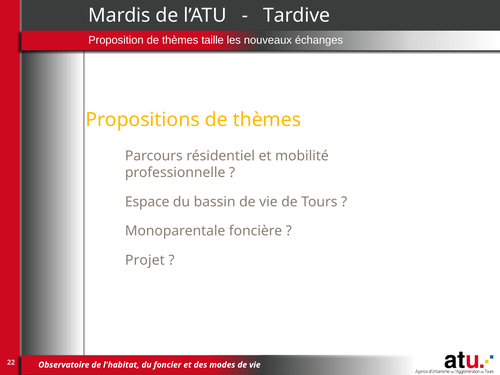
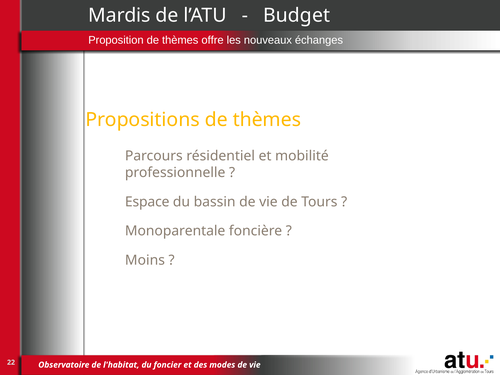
Tardive: Tardive -> Budget
taille: taille -> offre
Projet: Projet -> Moins
